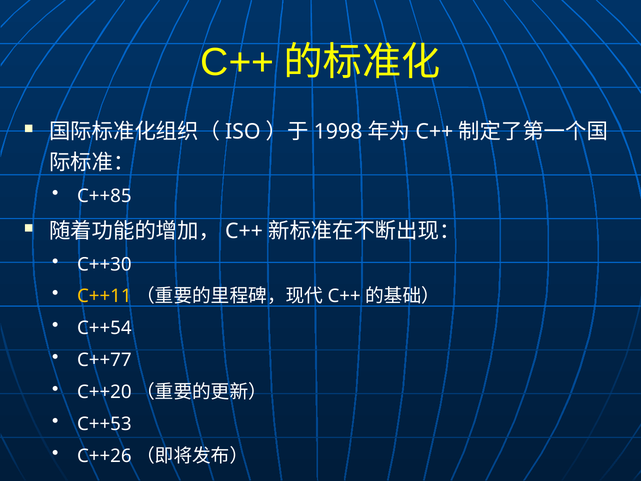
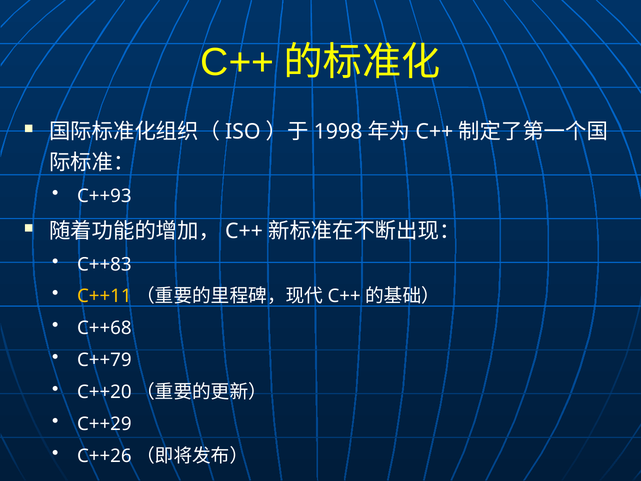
C++85: C++85 -> C++93
C++30: C++30 -> C++83
C++54: C++54 -> C++68
C++77: C++77 -> C++79
C++53: C++53 -> C++29
